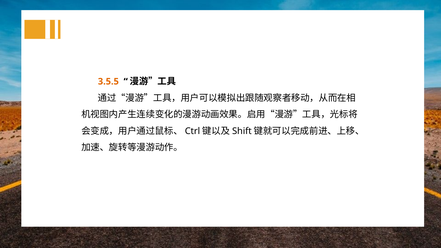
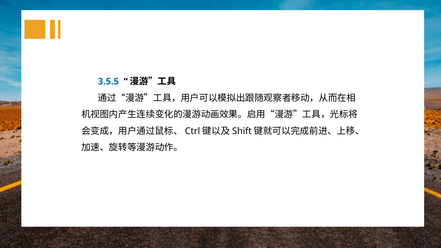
3.5.5 colour: orange -> blue
